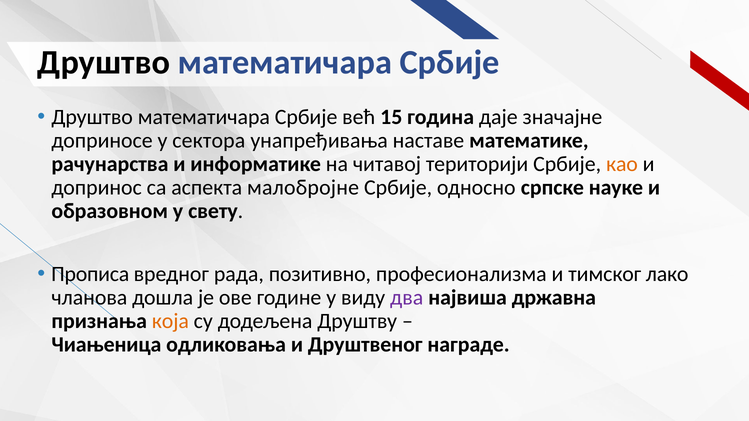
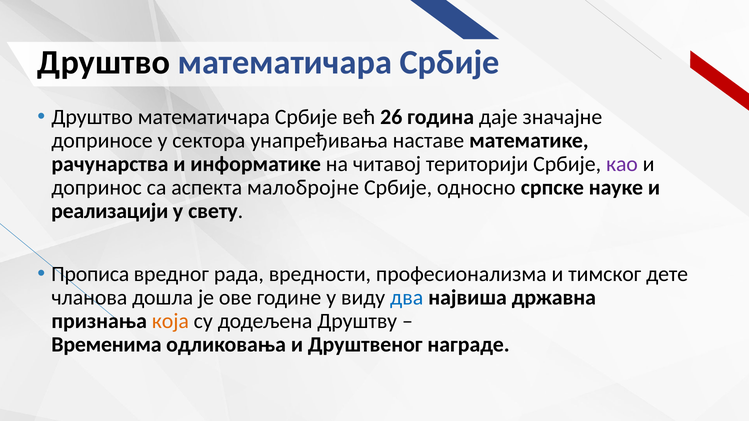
15: 15 -> 26
као colour: orange -> purple
образовном: образовном -> реализацији
позитивно: позитивно -> вредности
лако: лако -> дете
два colour: purple -> blue
Чиањеница: Чиањеница -> Временима
